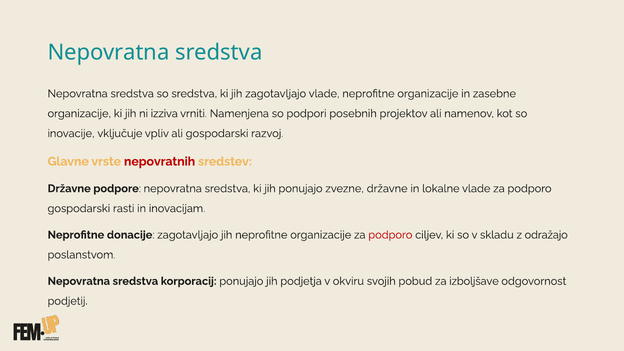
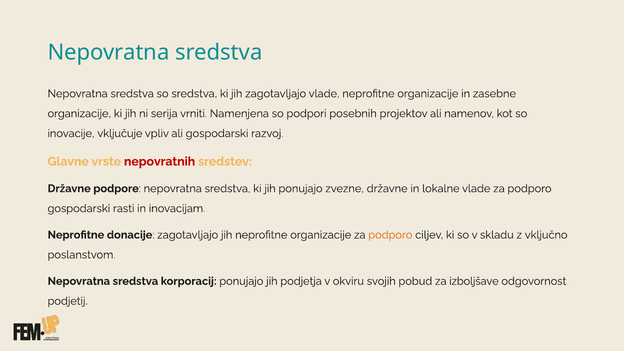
izziva: izziva -> serija
podporo at (390, 235) colour: red -> orange
odražajo: odražajo -> vključno
